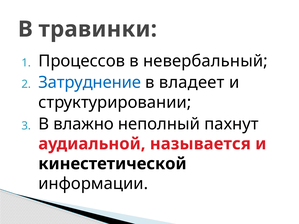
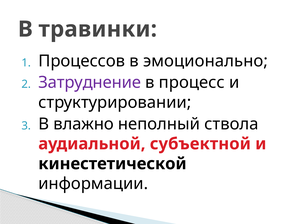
невербальный: невербальный -> эмоционально
Затруднение colour: blue -> purple
владеет: владеет -> процесс
пахнут: пахнут -> ствола
называется: называется -> субъектной
